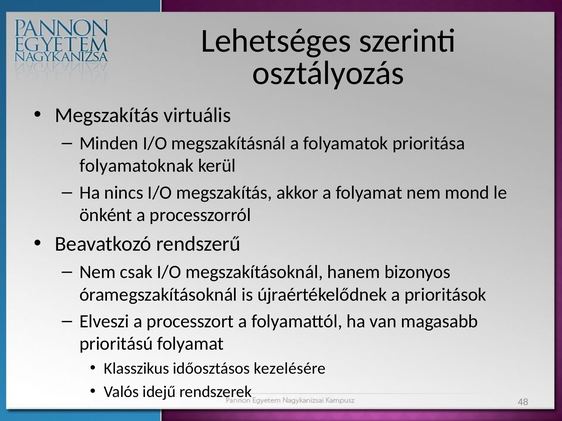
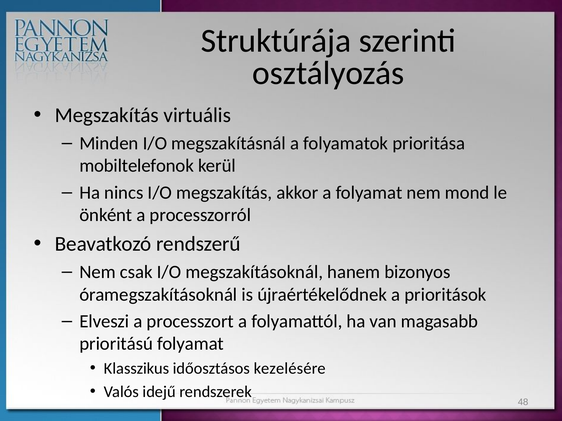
Lehetséges: Lehetséges -> Struktúrája
folyamatoknak: folyamatoknak -> mobiltelefonok
